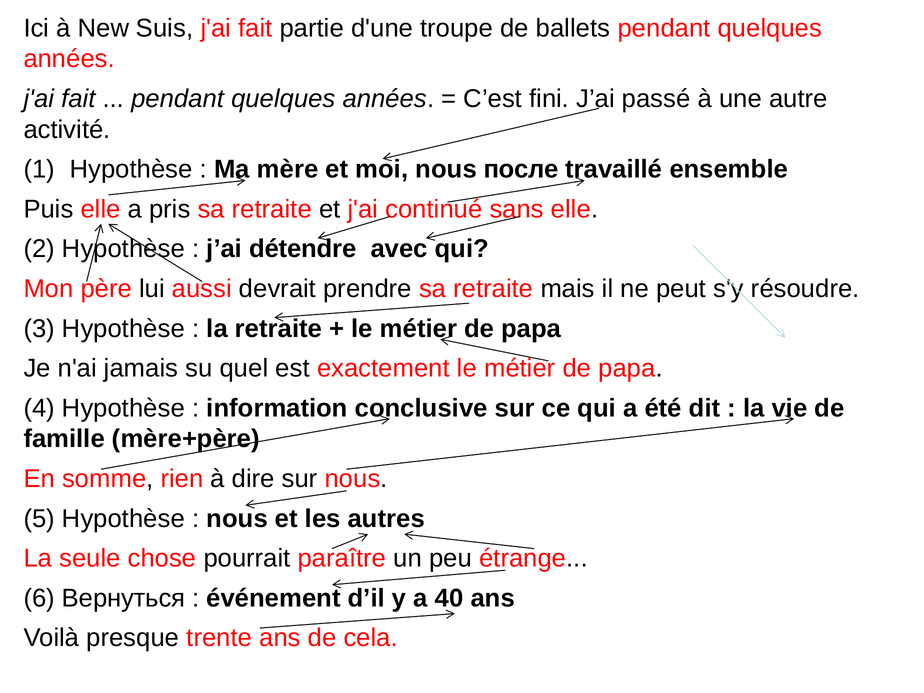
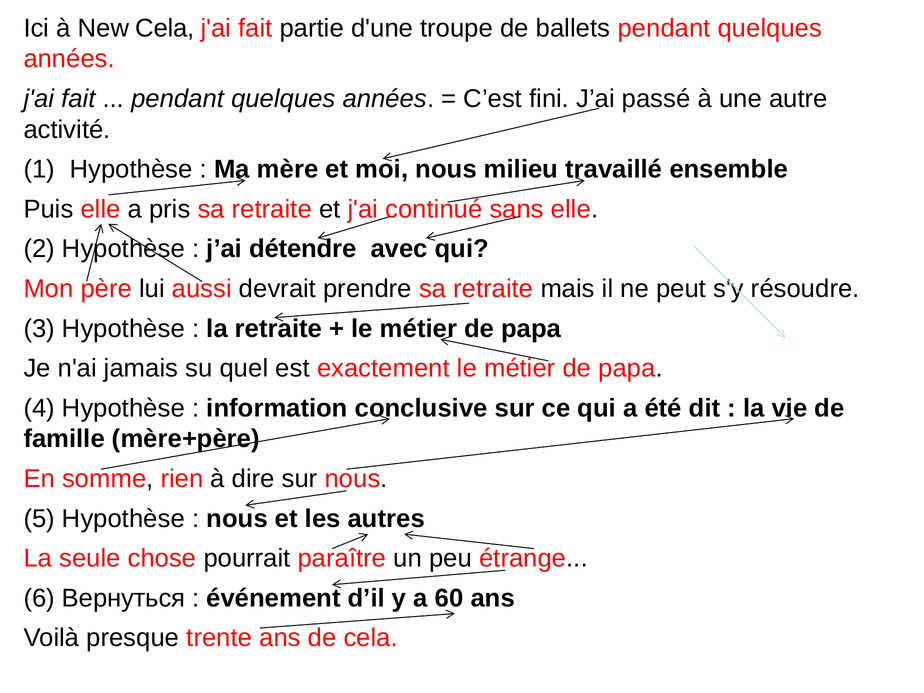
New Suis: Suis -> Cela
после: после -> milieu
40: 40 -> 60
